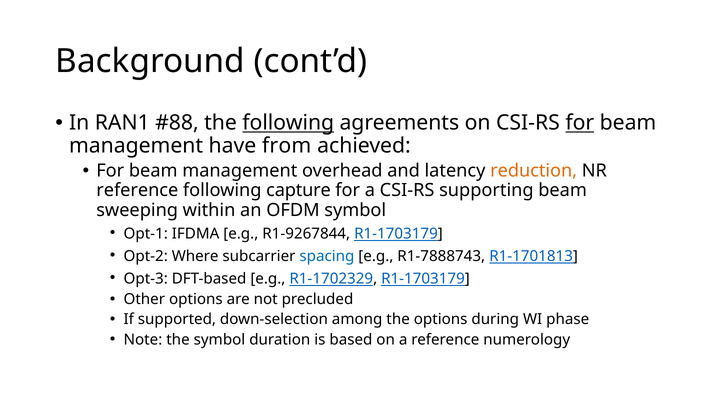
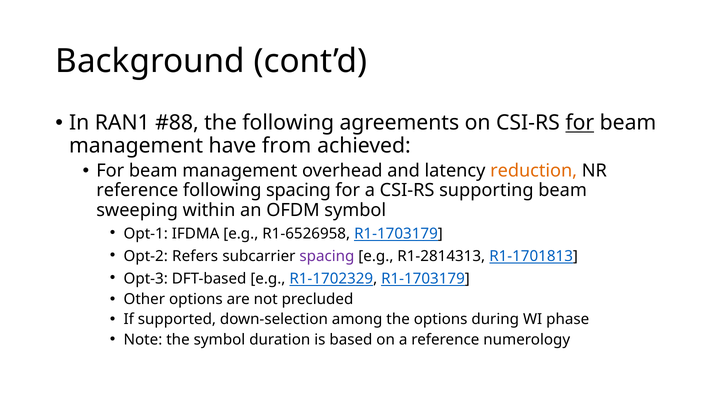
following at (288, 123) underline: present -> none
following capture: capture -> spacing
R1-9267844: R1-9267844 -> R1-6526958
Where: Where -> Refers
spacing at (327, 256) colour: blue -> purple
R1-7888743: R1-7888743 -> R1-2814313
